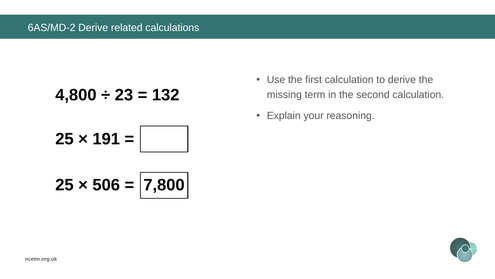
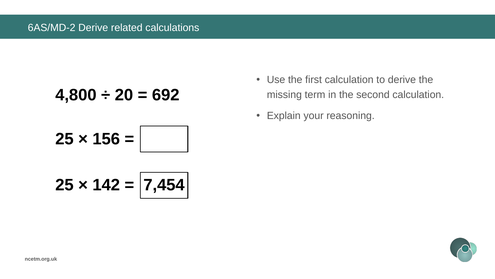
23: 23 -> 20
132: 132 -> 692
191: 191 -> 156
506: 506 -> 142
7,800: 7,800 -> 7,454
